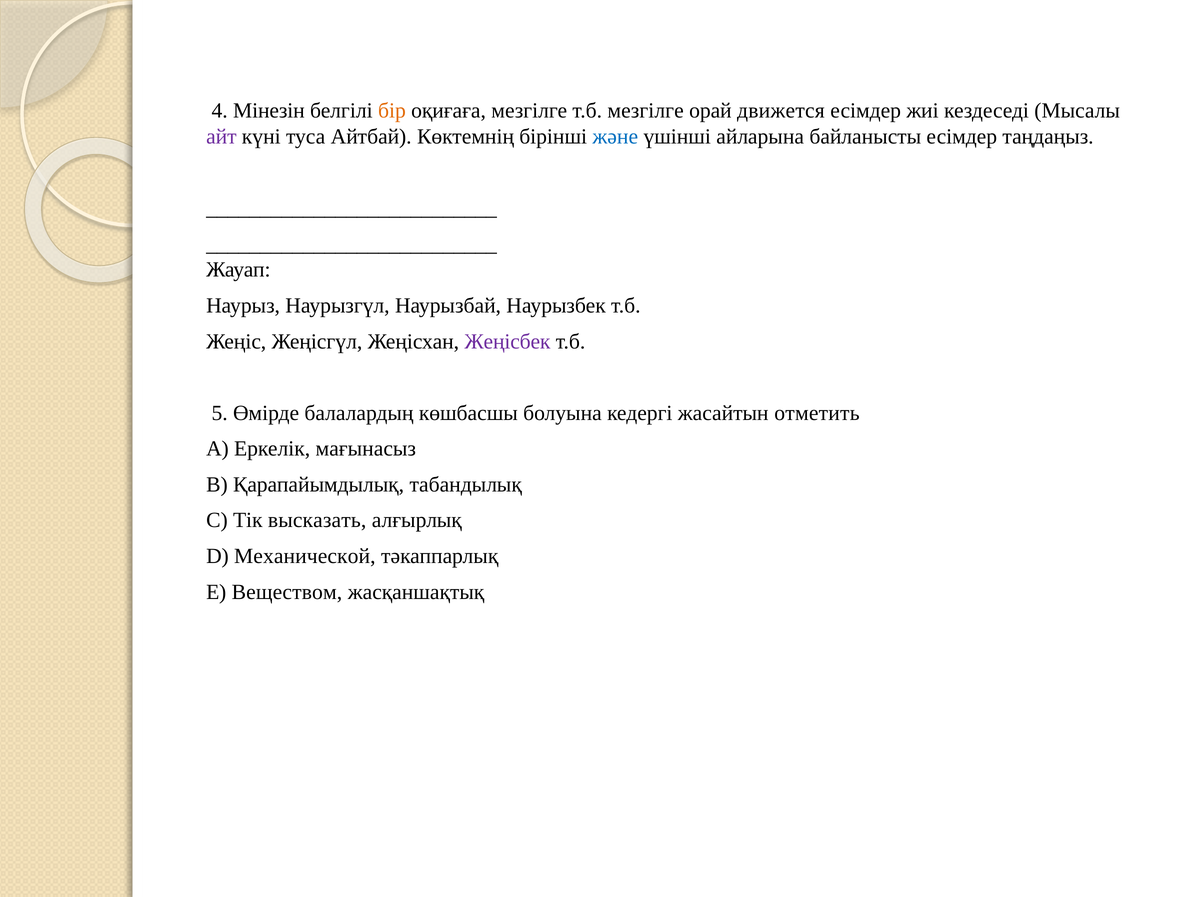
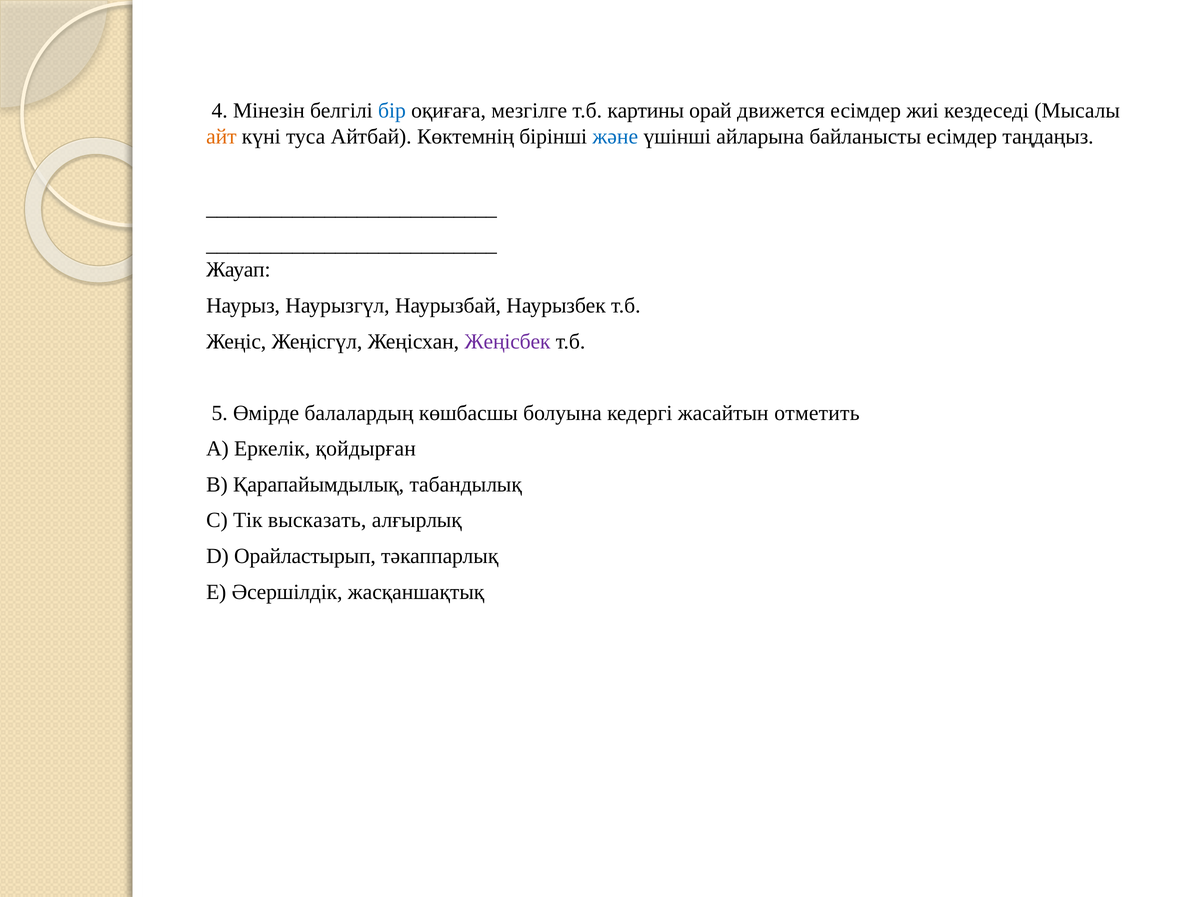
бір colour: orange -> blue
т.б мезгілге: мезгілге -> картины
айт colour: purple -> orange
мағынасыз: мағынасыз -> қойдырған
Механической: Механической -> Орайластырып
Веществом: Веществом -> Әсершілдік
